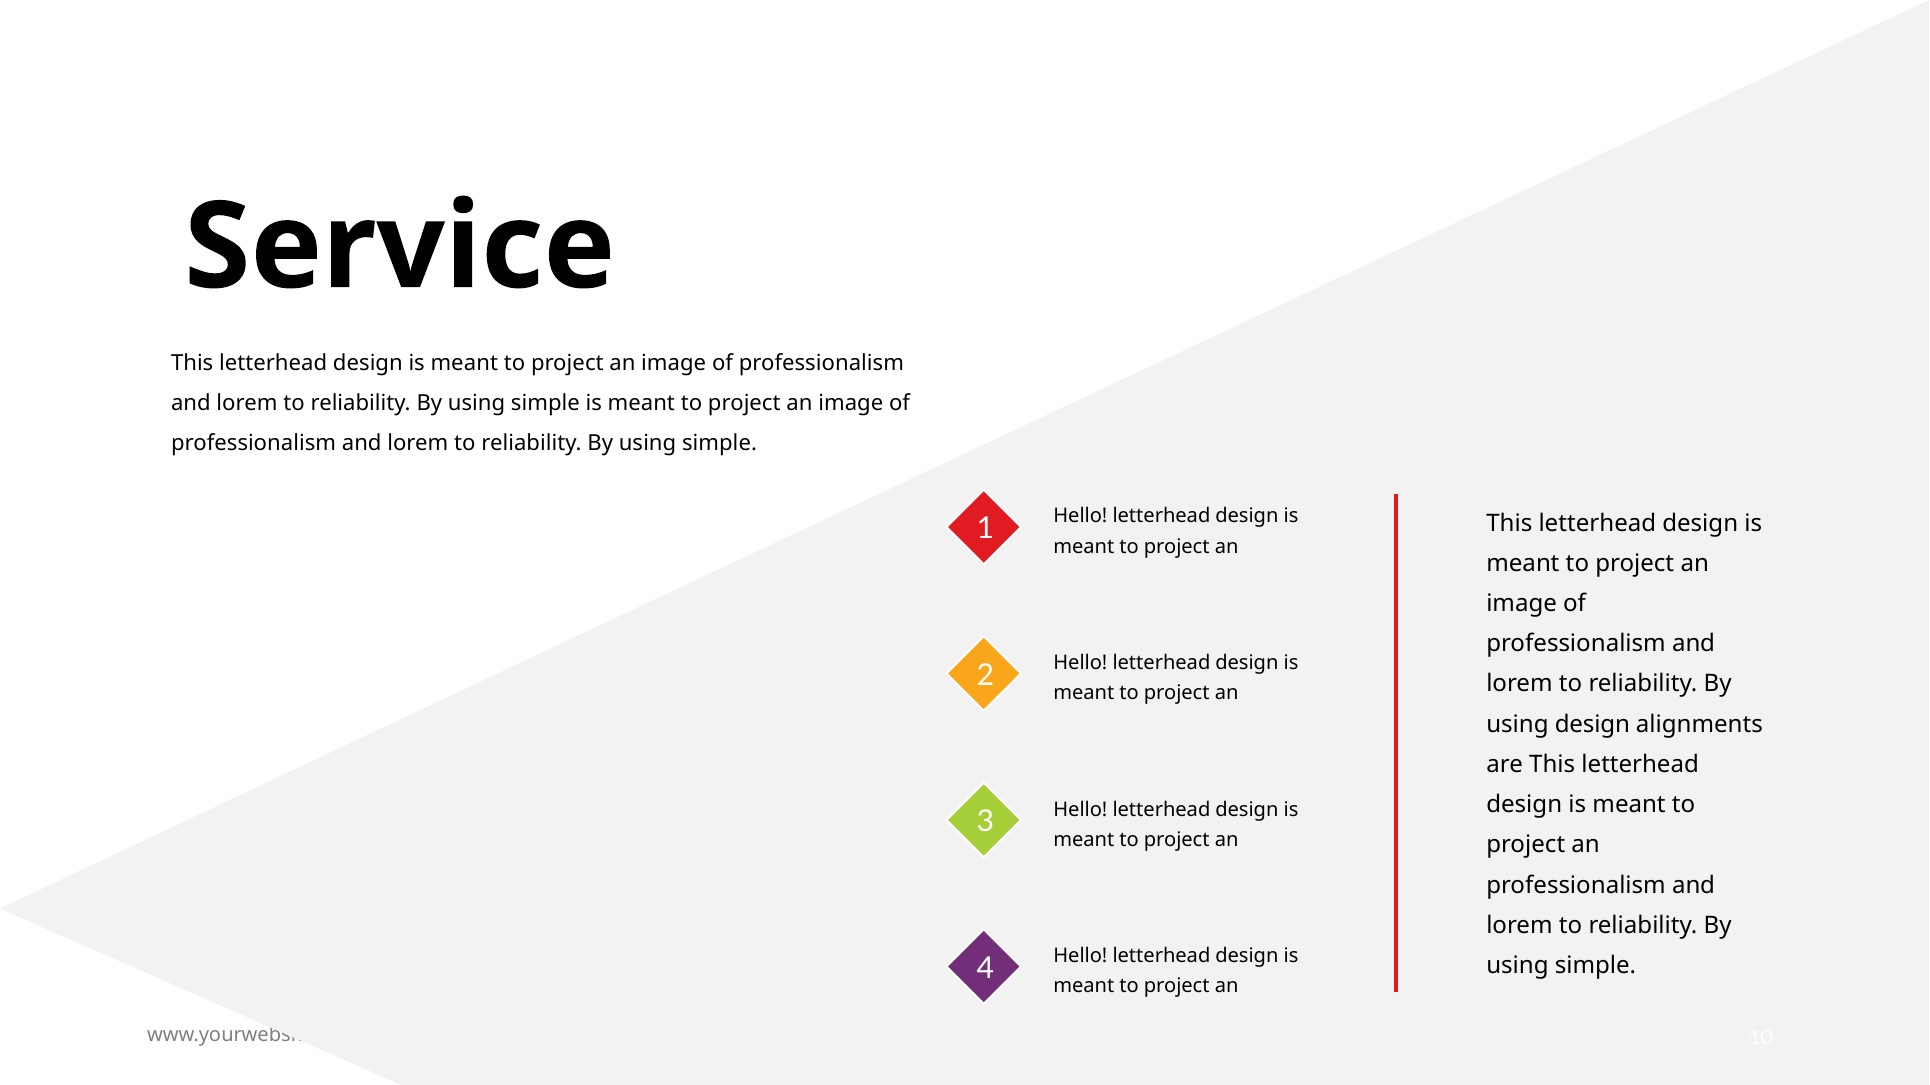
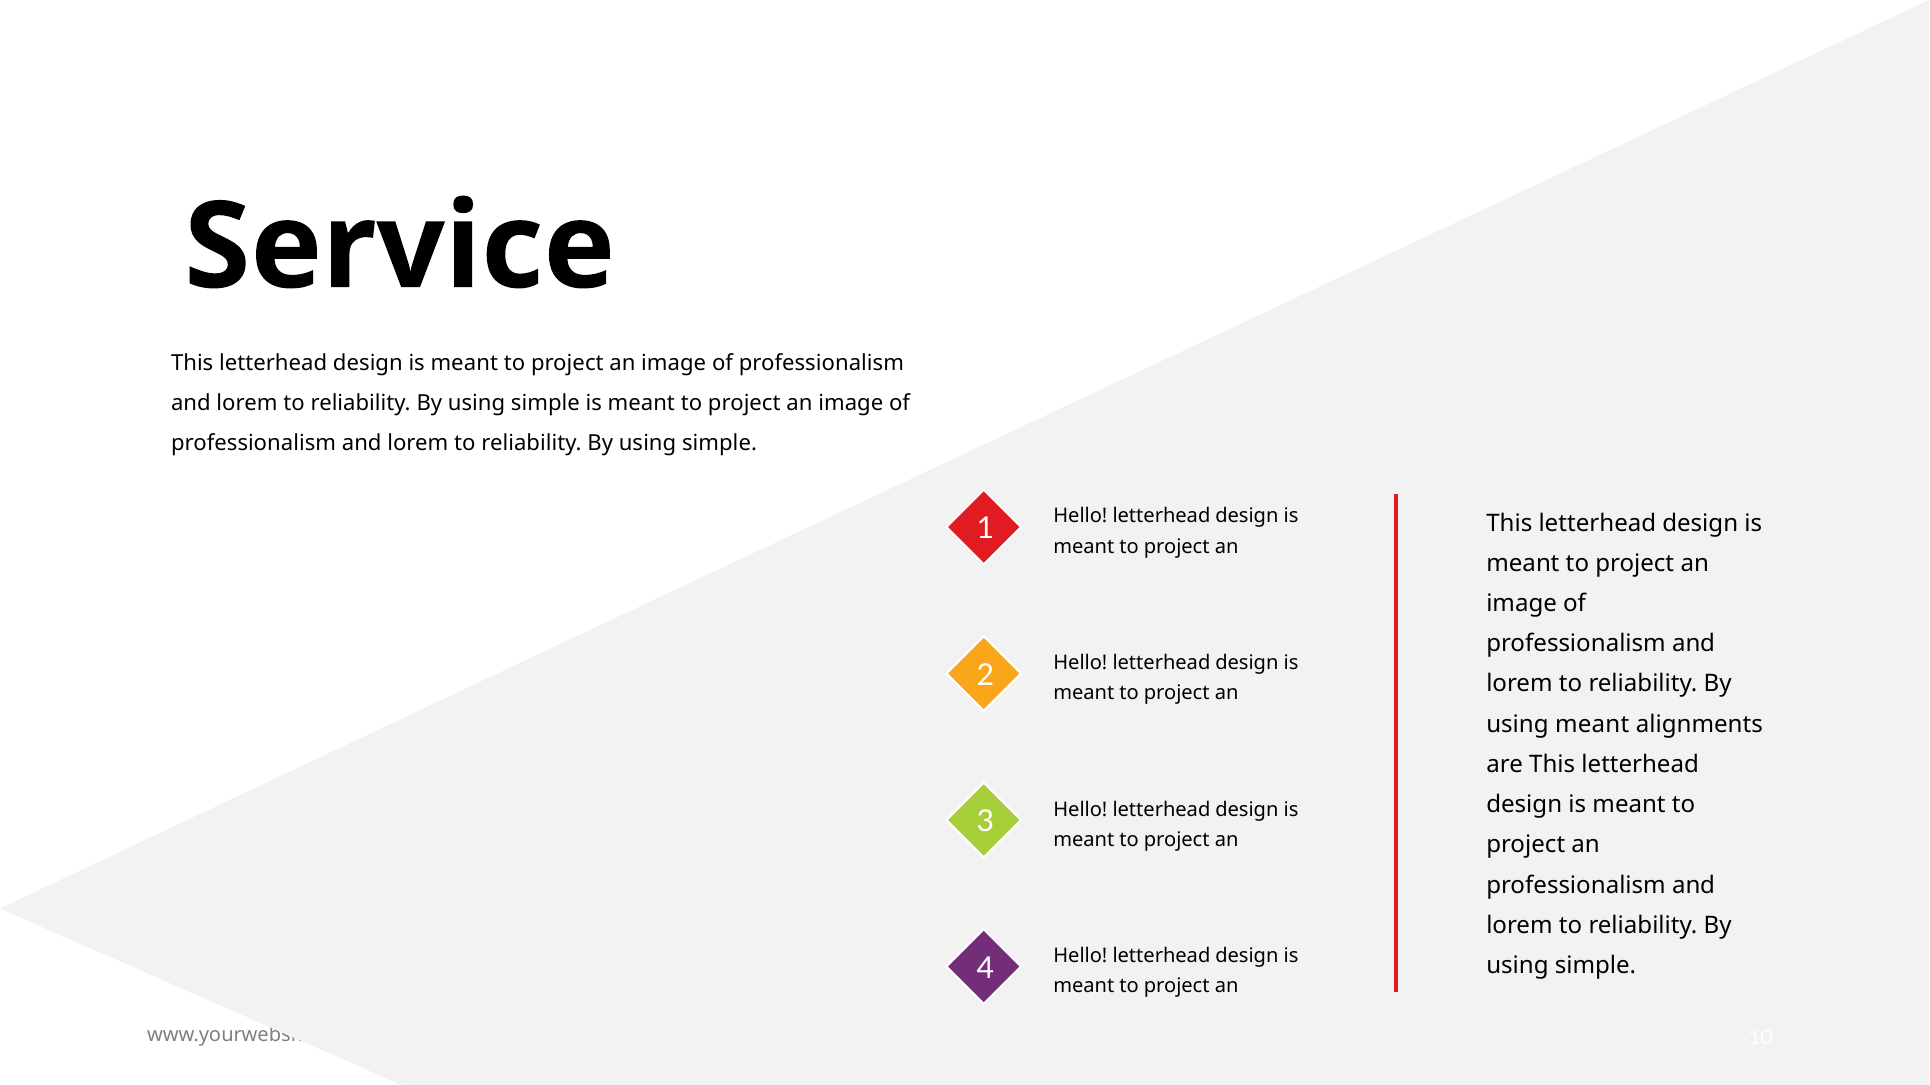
using design: design -> meant
